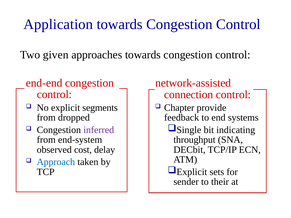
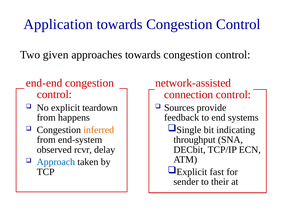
segments: segments -> teardown
Chapter: Chapter -> Sources
dropped: dropped -> happens
inferred colour: purple -> orange
cost: cost -> rcvr
sets: sets -> fast
